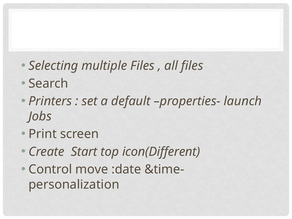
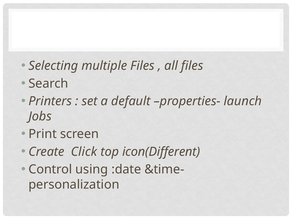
Start: Start -> Click
move: move -> using
